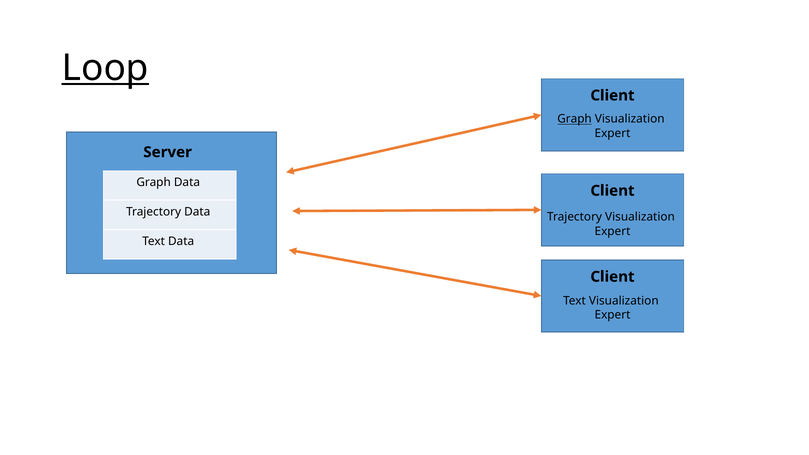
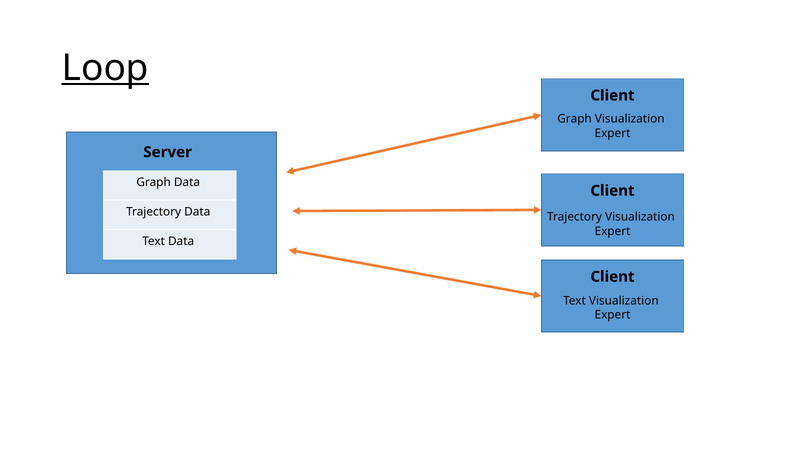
Graph at (575, 119) underline: present -> none
